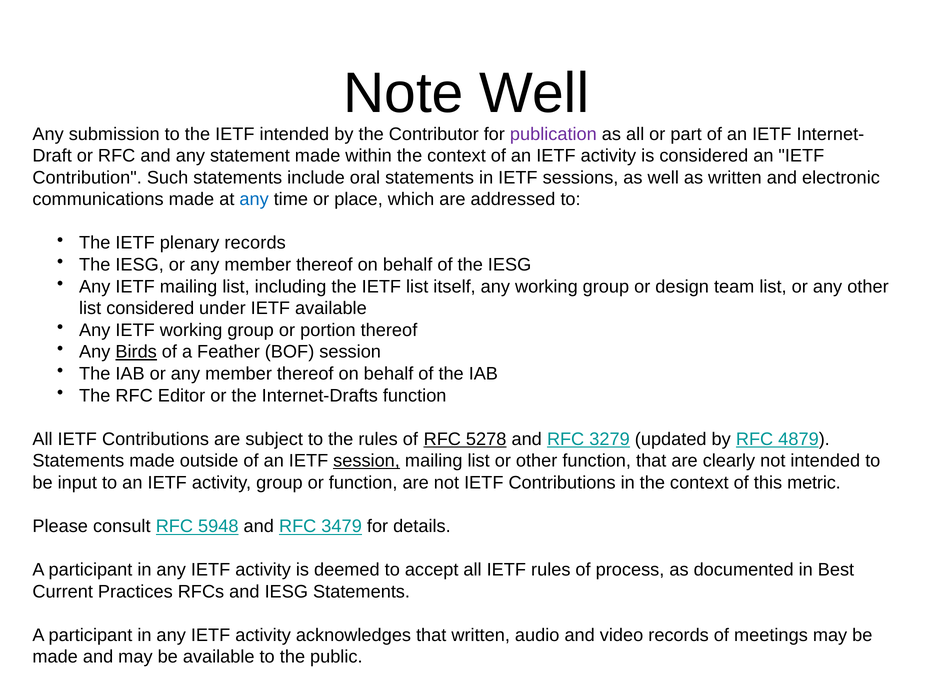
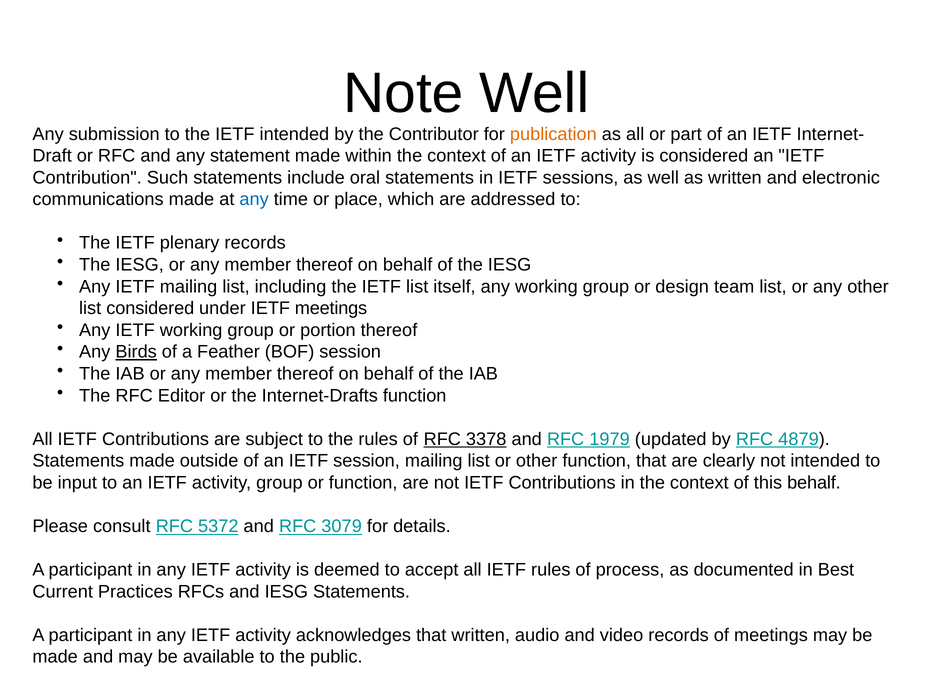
publication colour: purple -> orange
IETF available: available -> meetings
5278: 5278 -> 3378
3279: 3279 -> 1979
session at (367, 461) underline: present -> none
this metric: metric -> behalf
5948: 5948 -> 5372
3479: 3479 -> 3079
